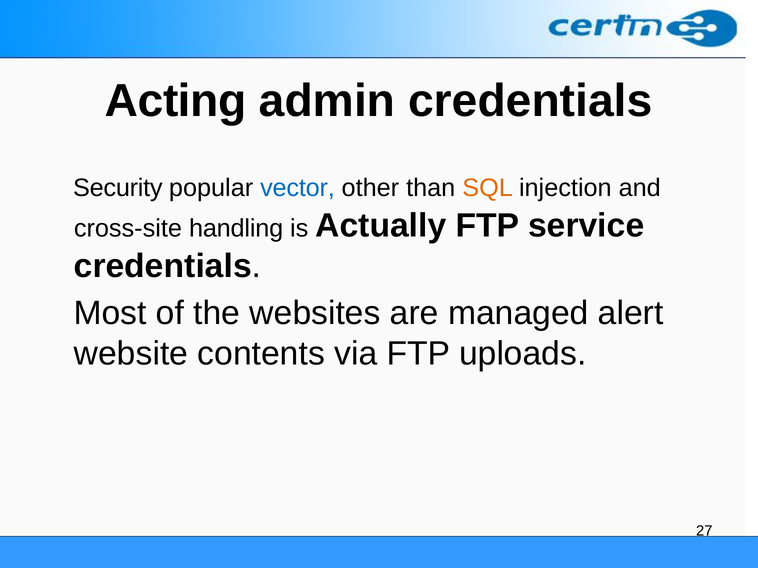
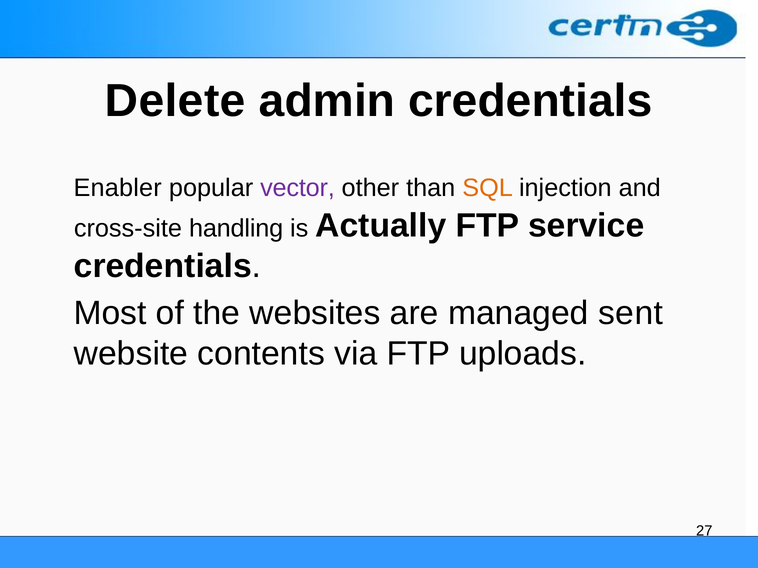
Acting: Acting -> Delete
Security: Security -> Enabler
vector colour: blue -> purple
alert: alert -> sent
